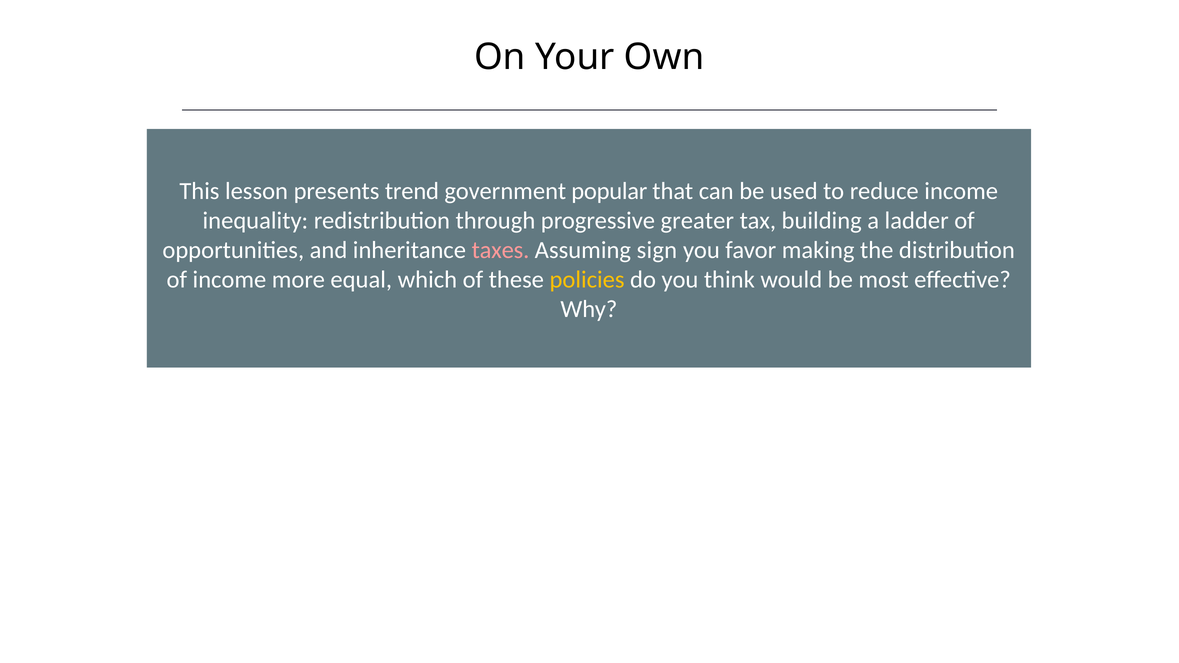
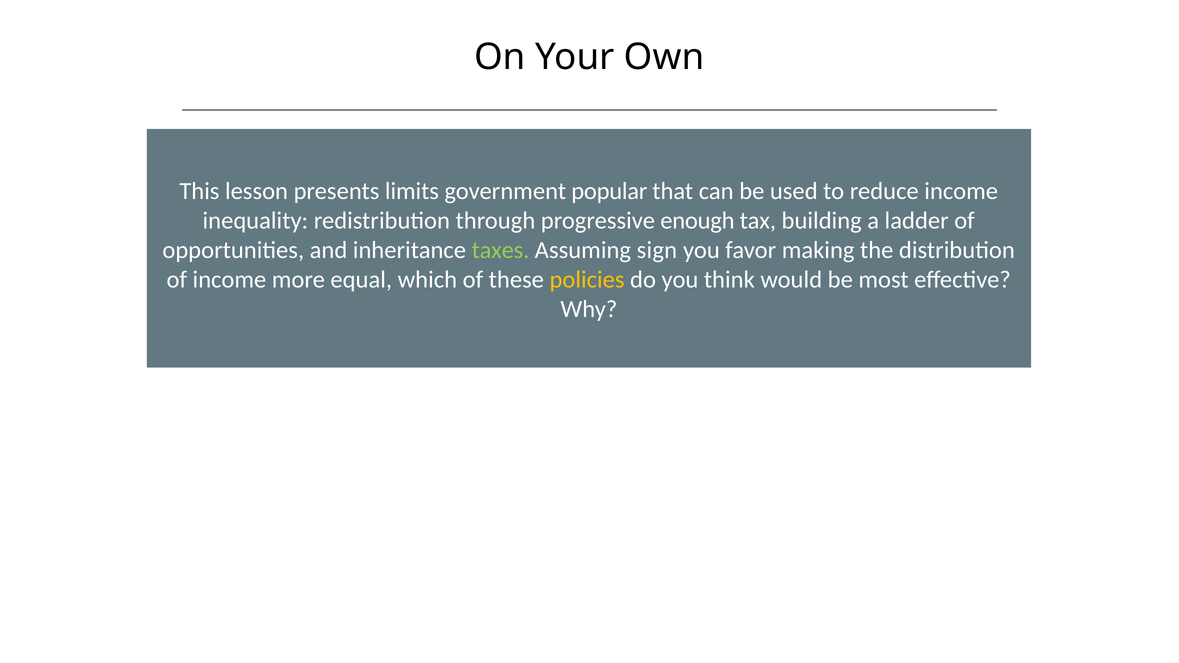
trend: trend -> limits
greater: greater -> enough
taxes colour: pink -> light green
